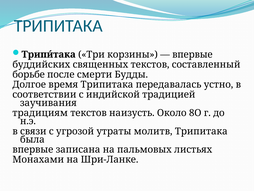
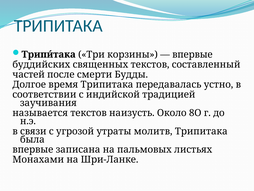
борьбе: борьбе -> частей
традициям: традициям -> называется
